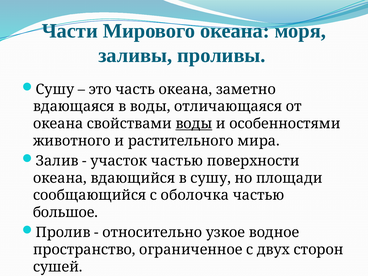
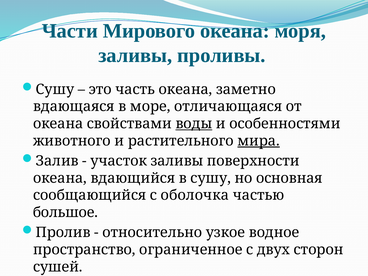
в воды: воды -> море
мира underline: none -> present
участок частью: частью -> заливы
площади: площади -> основная
